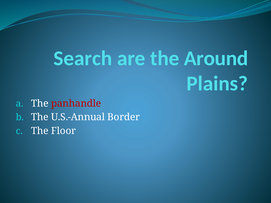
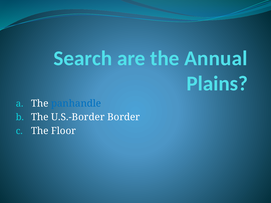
Around: Around -> Annual
panhandle colour: red -> blue
U.S.-Annual: U.S.-Annual -> U.S.-Border
